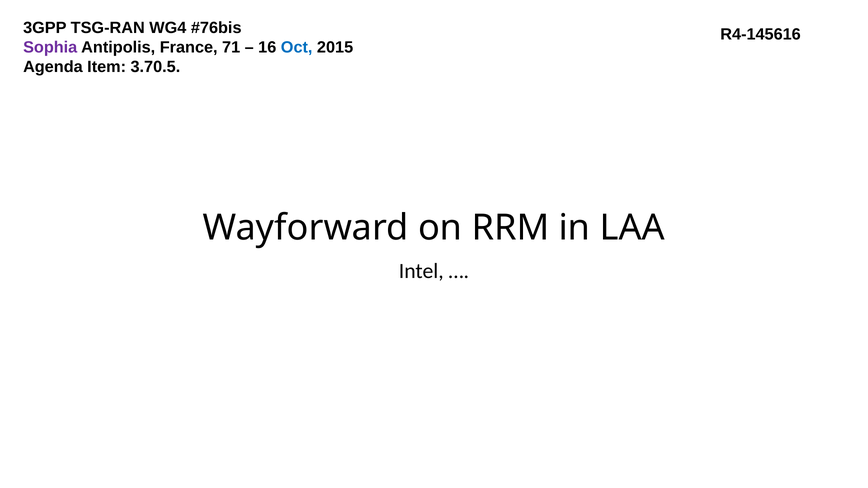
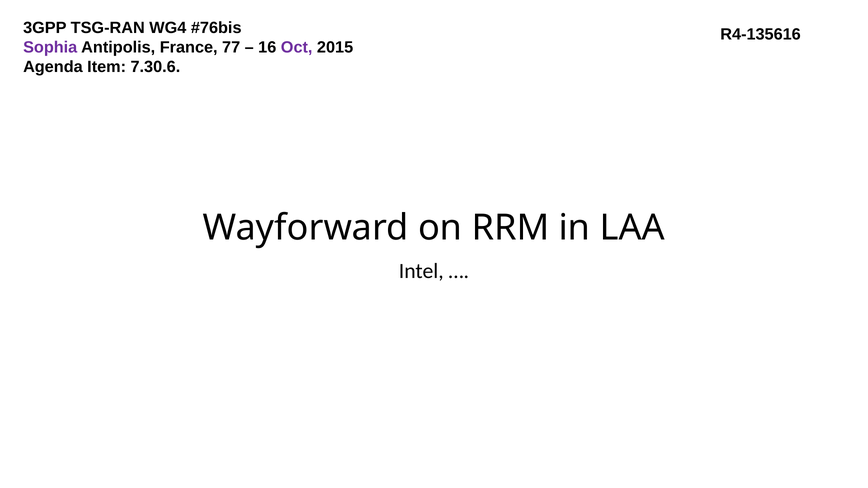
R4-145616: R4-145616 -> R4-135616
71: 71 -> 77
Oct colour: blue -> purple
3.70.5: 3.70.5 -> 7.30.6
